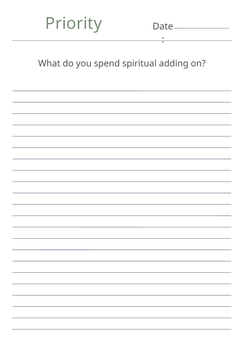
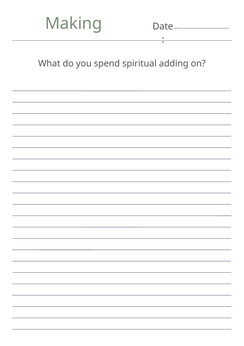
Priority: Priority -> Making
